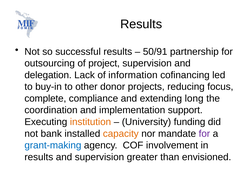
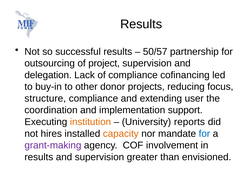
50/91: 50/91 -> 50/57
of information: information -> compliance
complete: complete -> structure
long: long -> user
funding: funding -> reports
bank: bank -> hires
for at (204, 134) colour: purple -> blue
grant-making colour: blue -> purple
